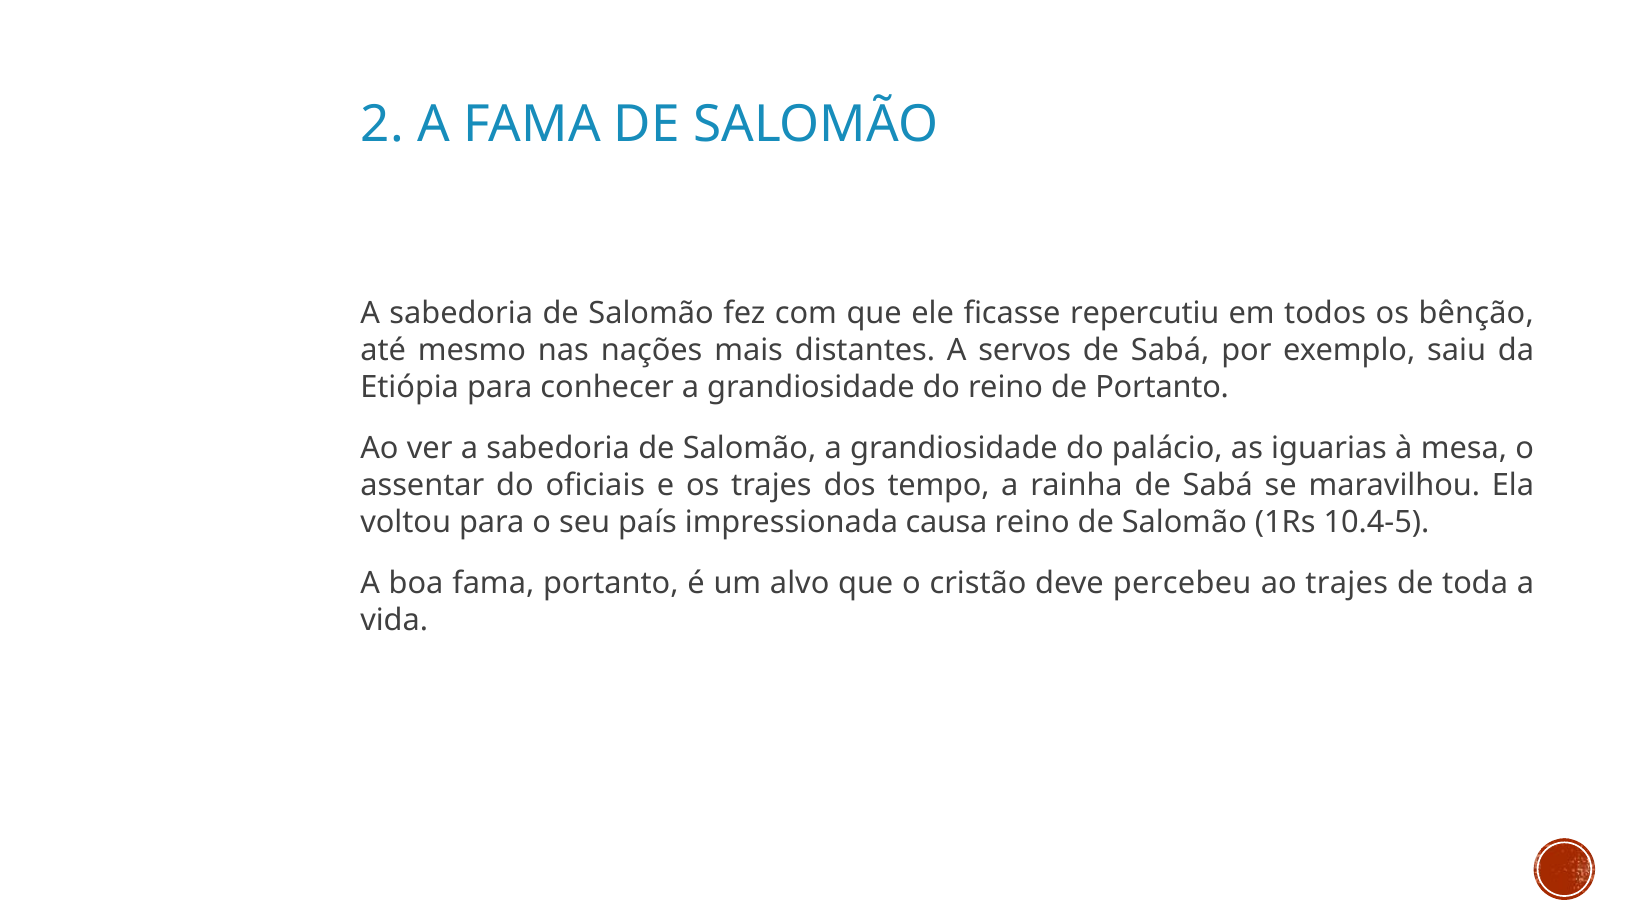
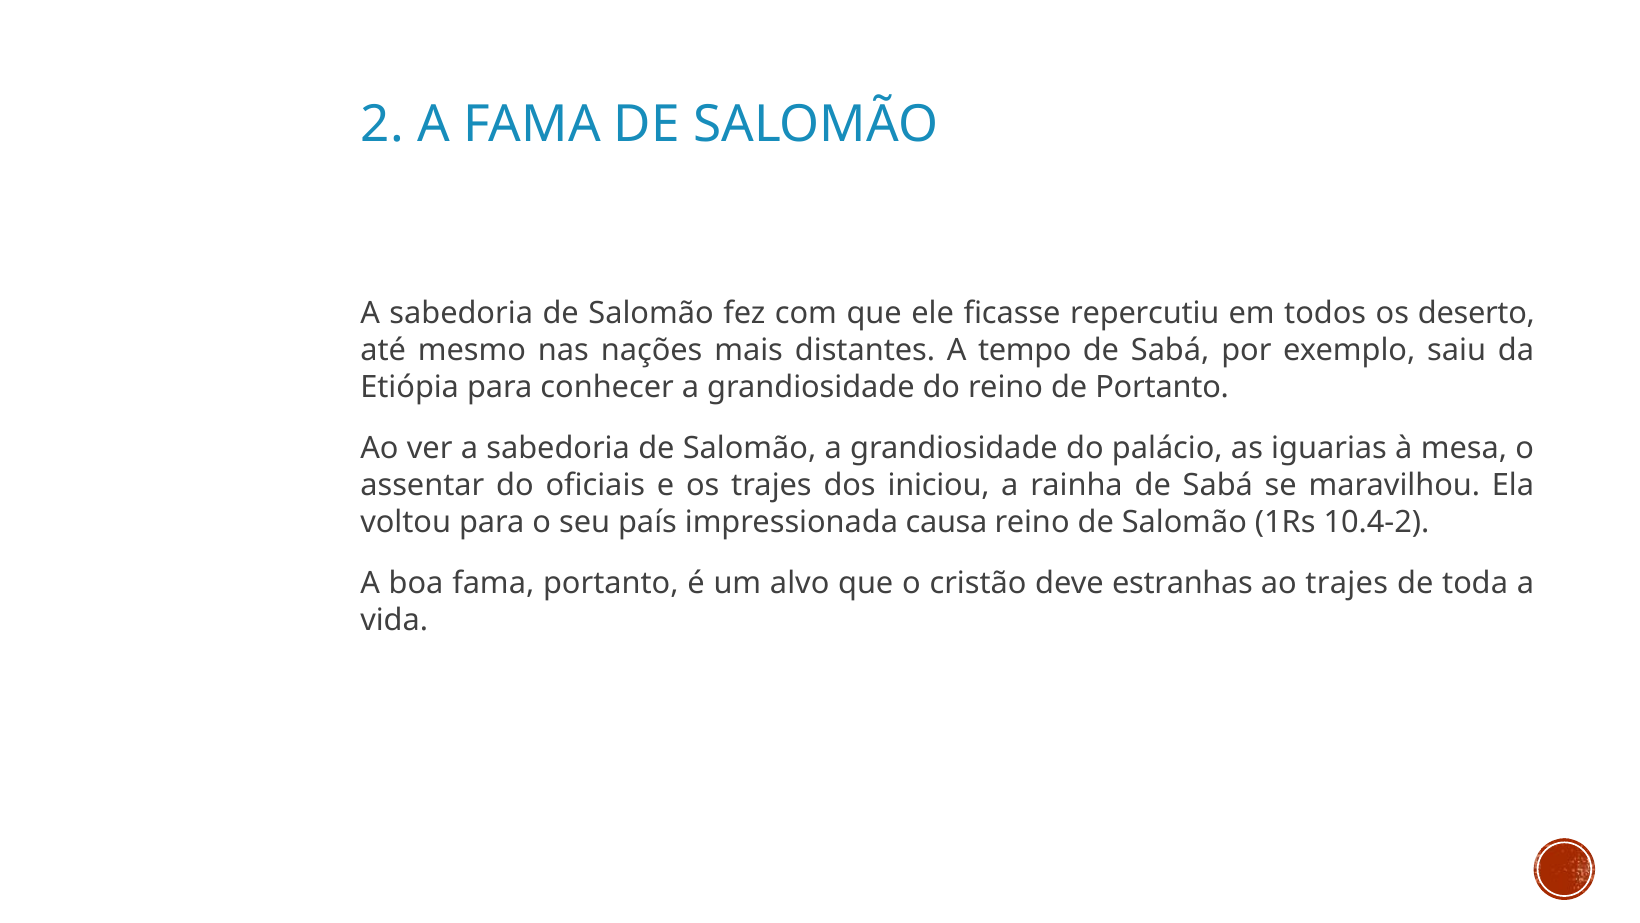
bênção: bênção -> deserto
servos: servos -> tempo
tempo: tempo -> iniciou
10.4-5: 10.4-5 -> 10.4-2
percebeu: percebeu -> estranhas
